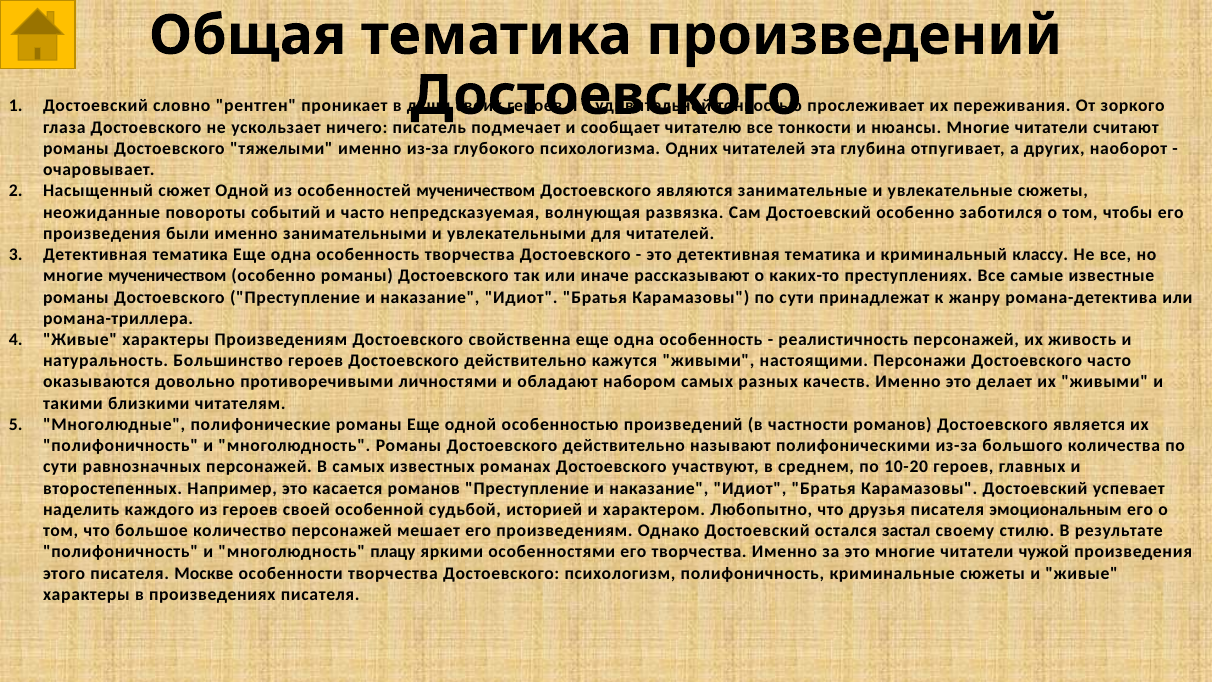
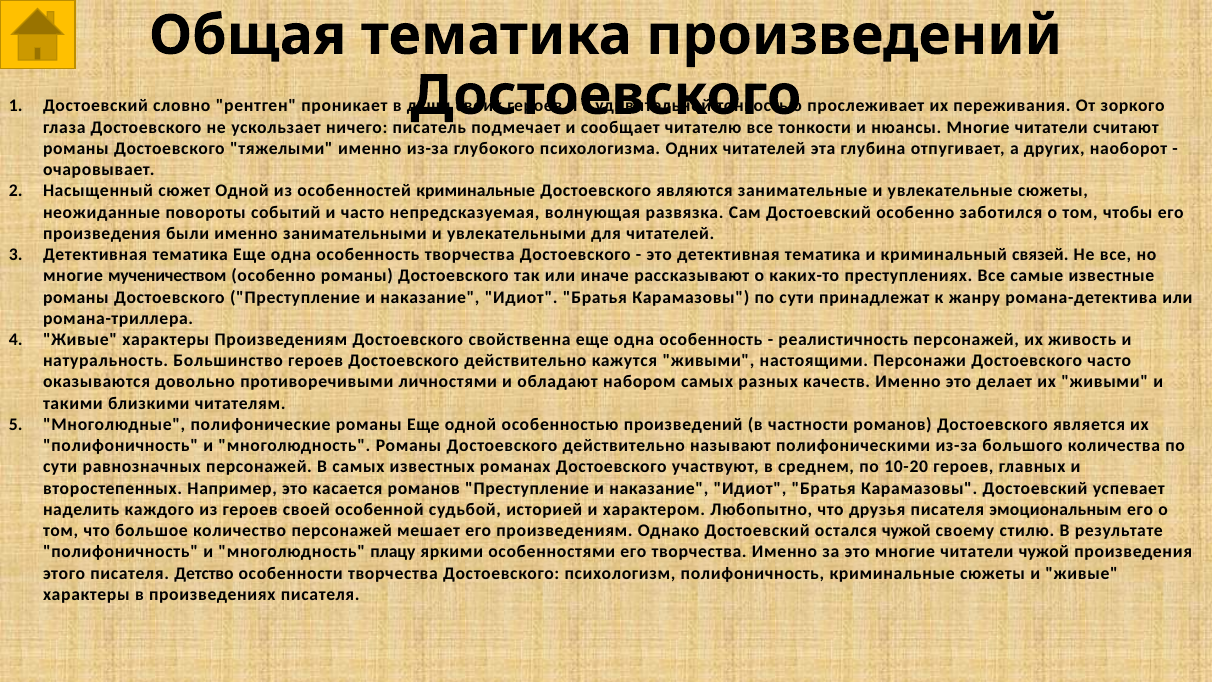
особенностей мученичеством: мученичеством -> криминальные
классу: классу -> связей
остался застал: застал -> чужой
Москве: Москве -> Детство
